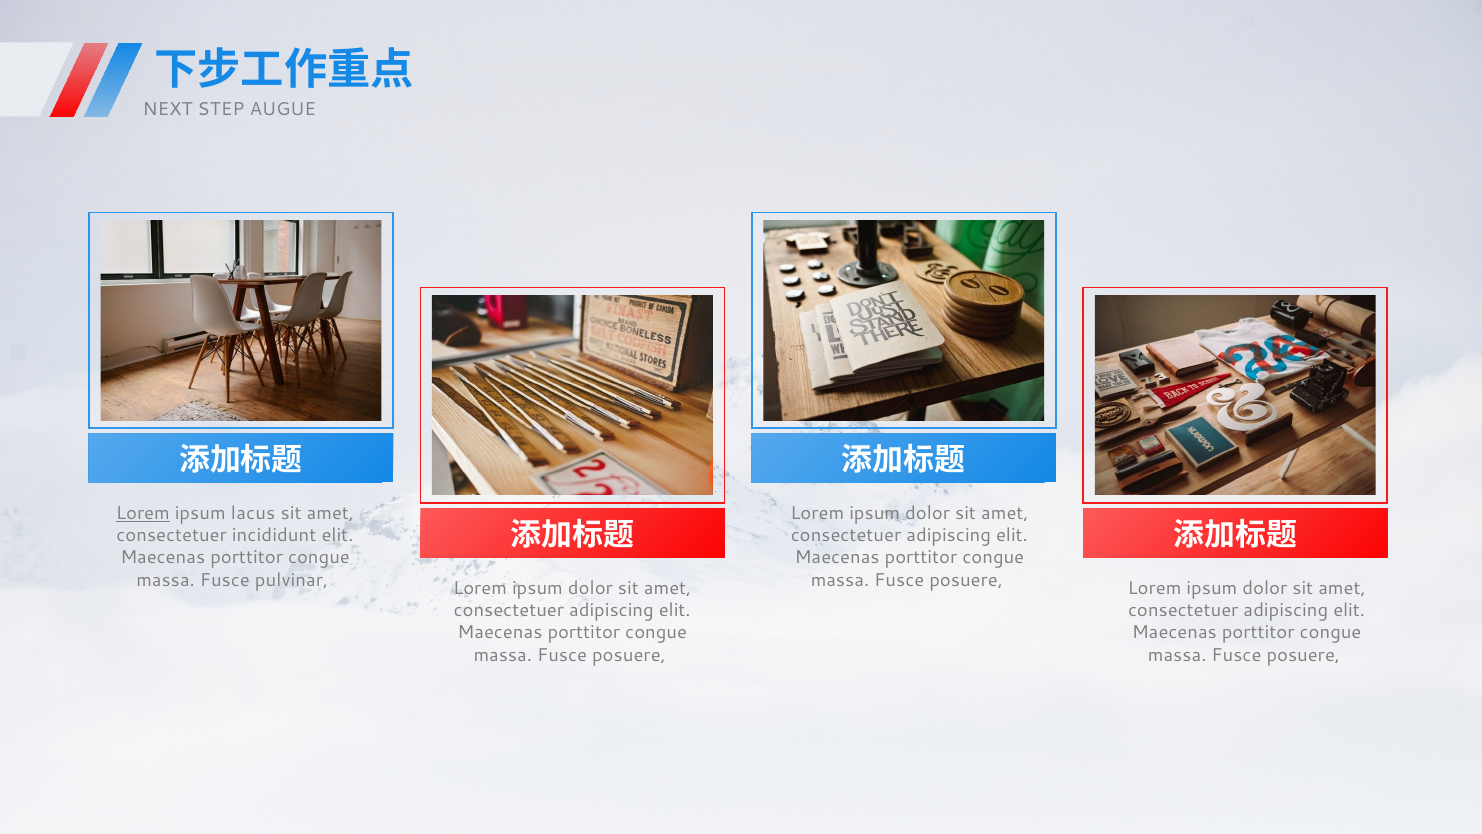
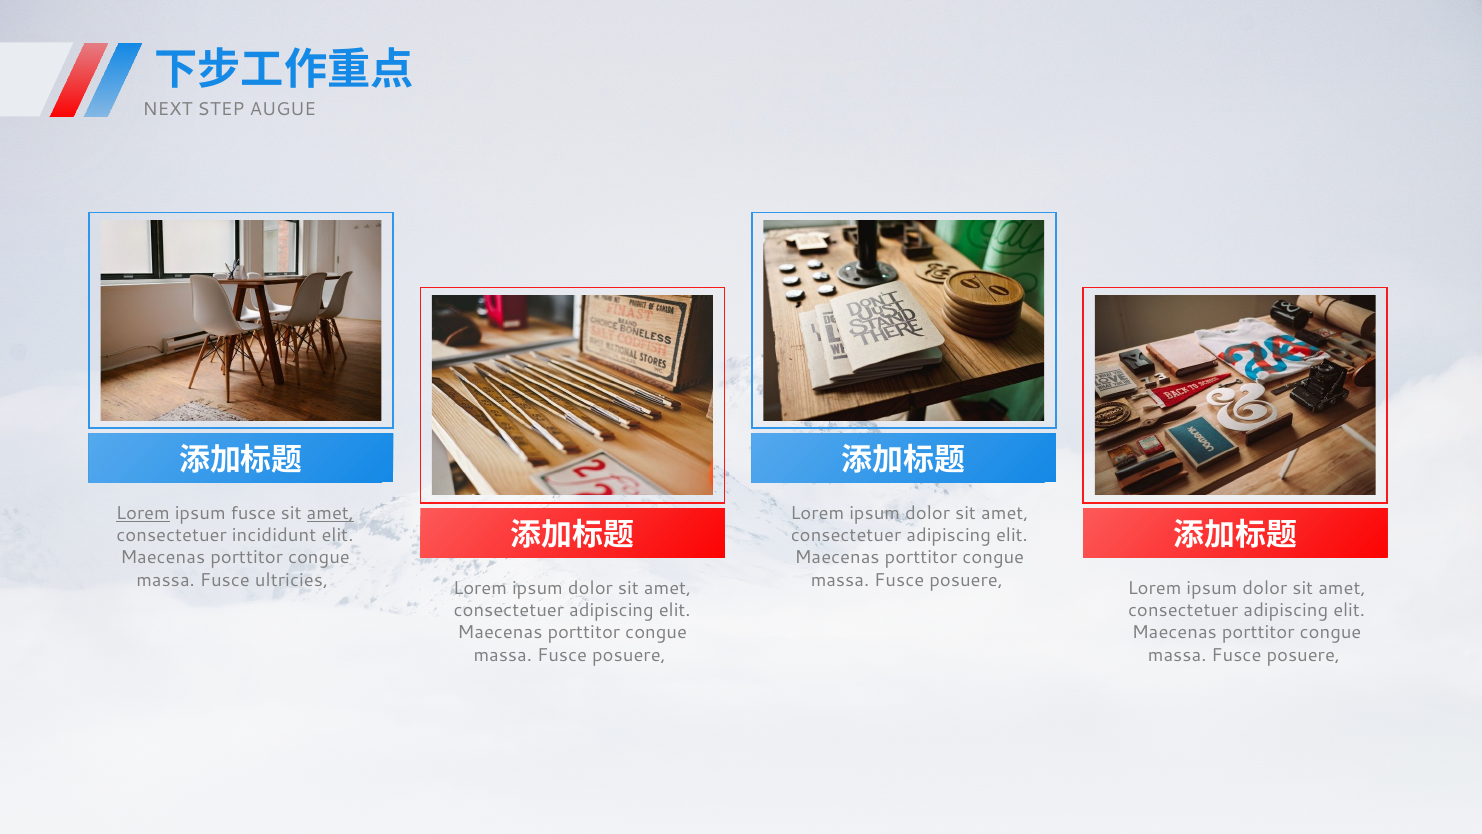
ipsum lacus: lacus -> fusce
amet at (330, 513) underline: none -> present
pulvinar: pulvinar -> ultricies
